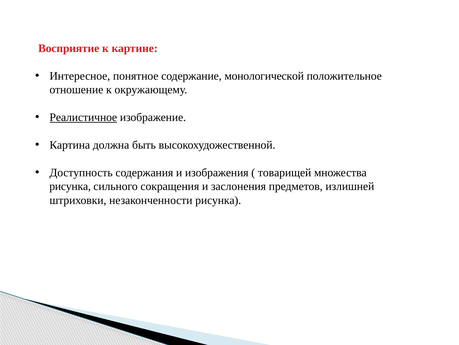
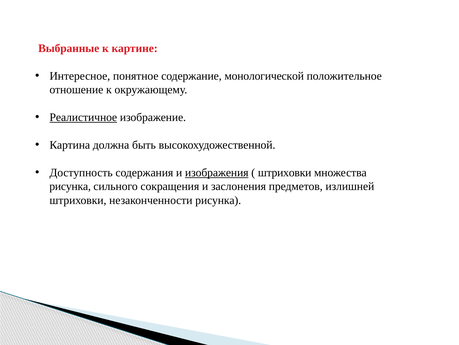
Восприятие: Восприятие -> Выбранные
изображения underline: none -> present
товарищей at (285, 172): товарищей -> штриховки
